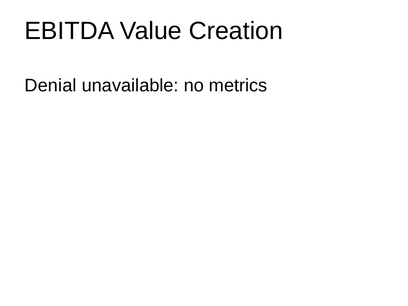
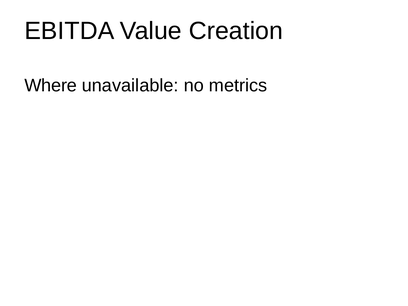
Denial: Denial -> Where
